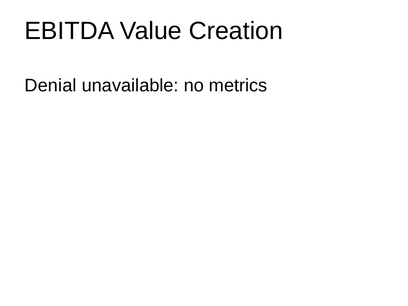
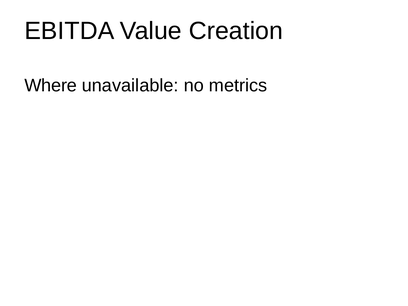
Denial: Denial -> Where
